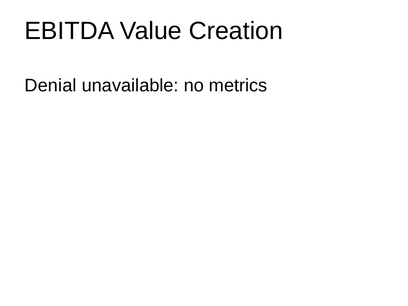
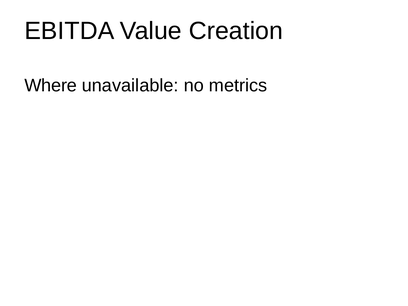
Denial: Denial -> Where
